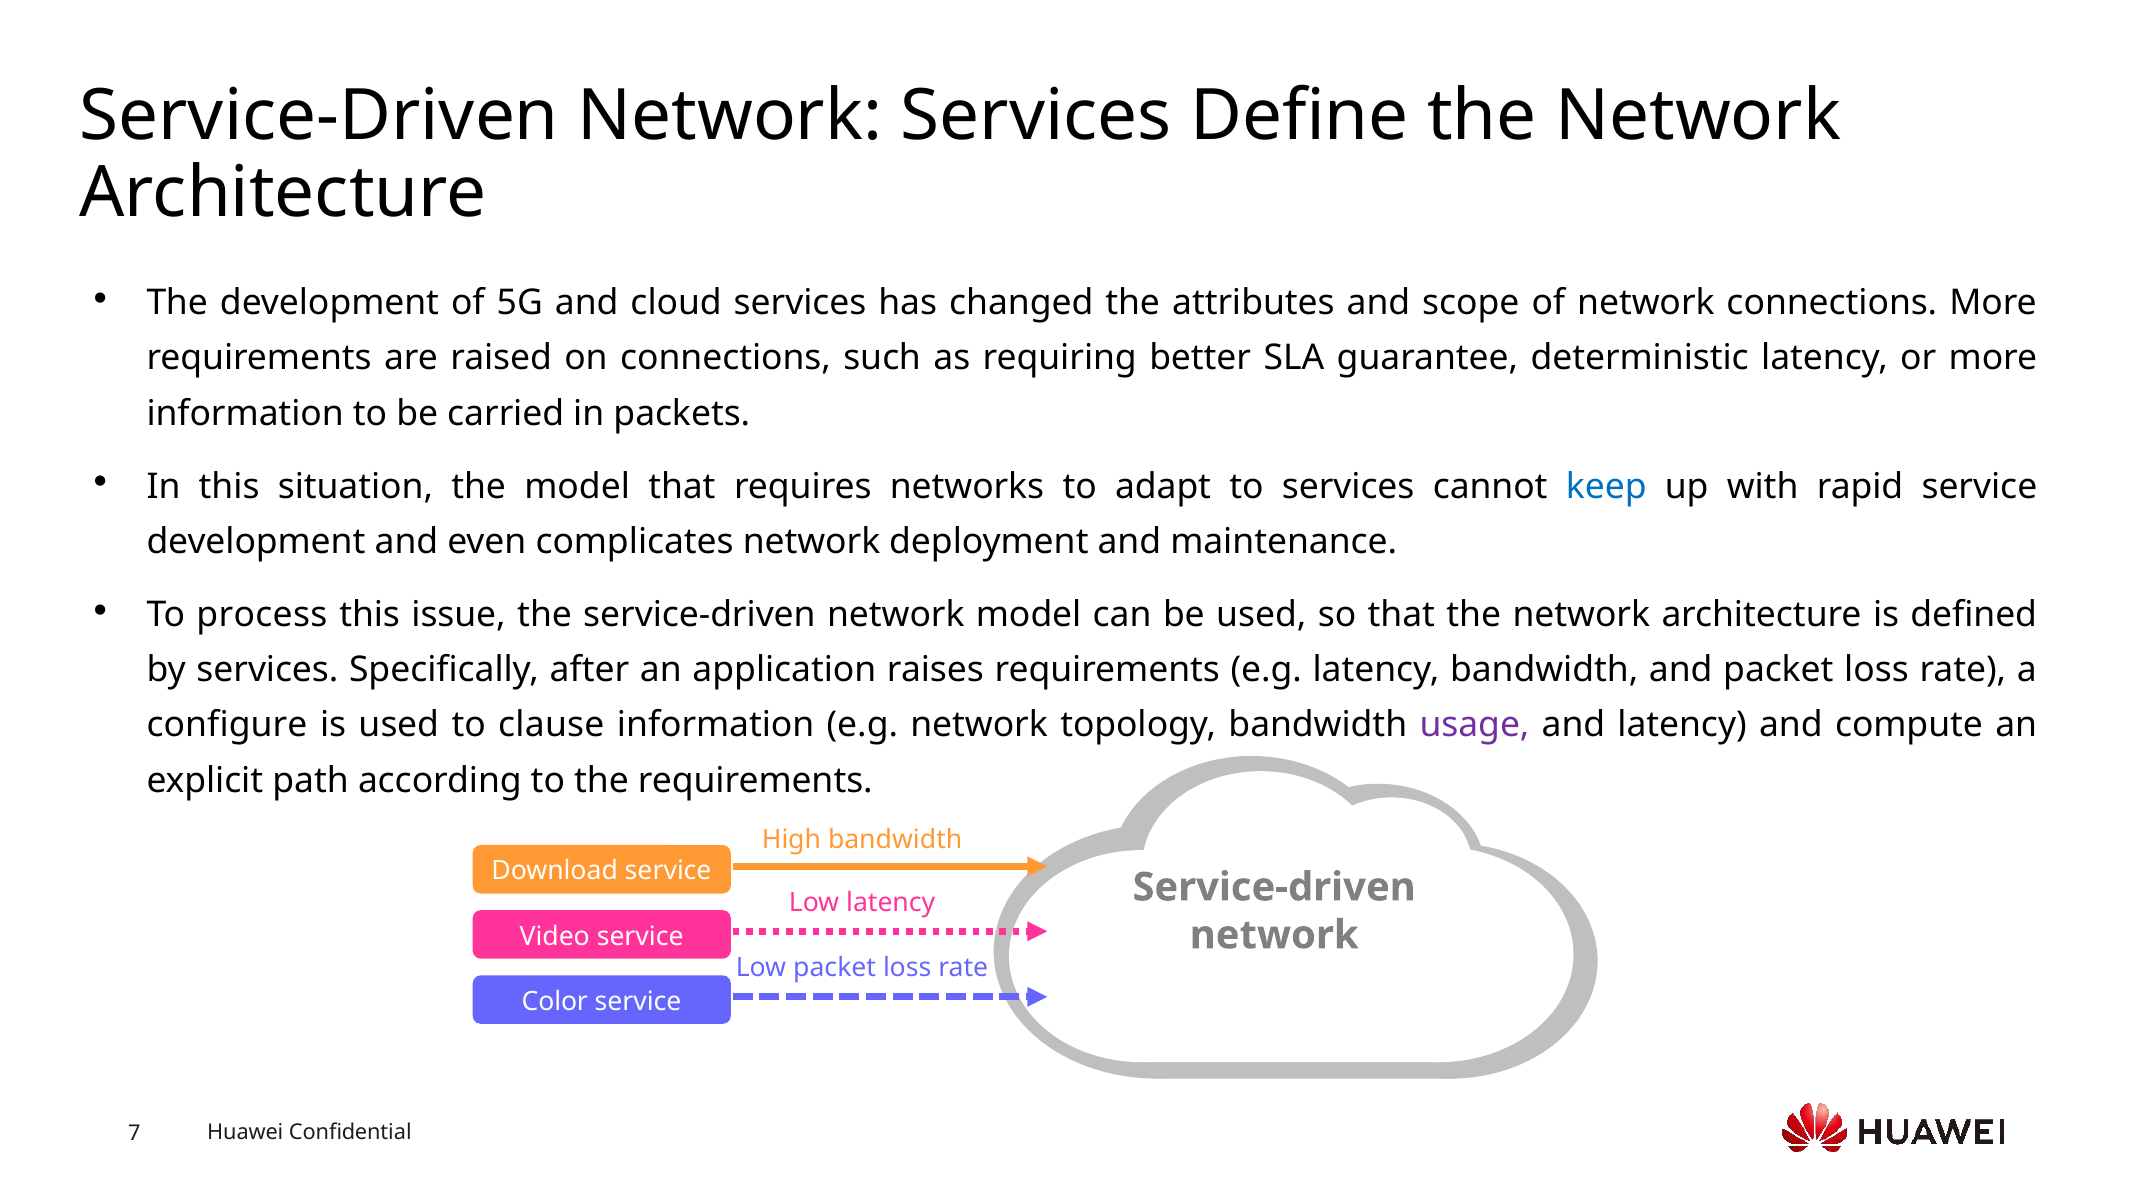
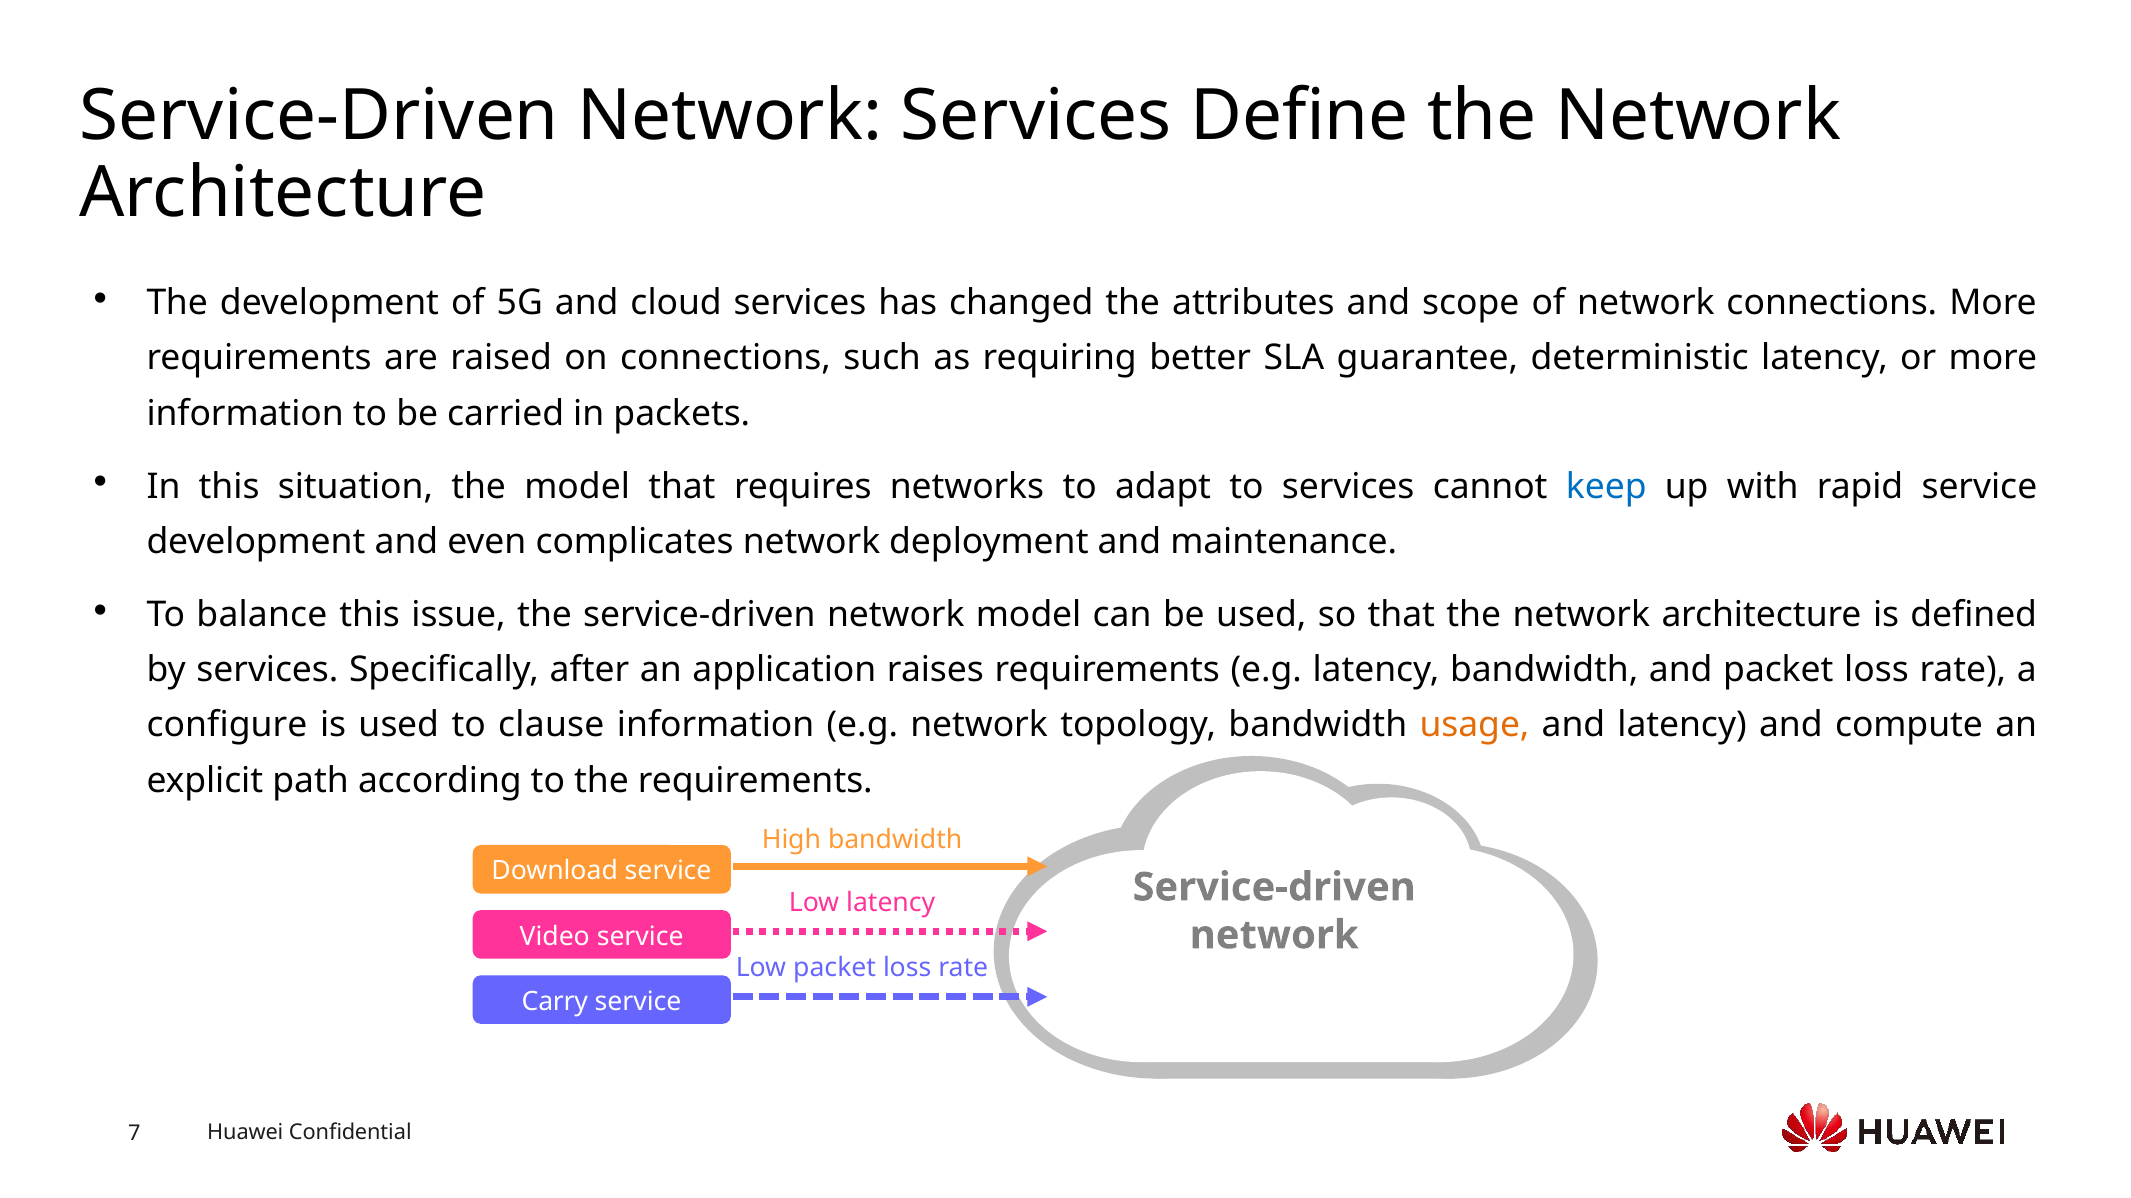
process: process -> balance
usage colour: purple -> orange
Color: Color -> Carry
